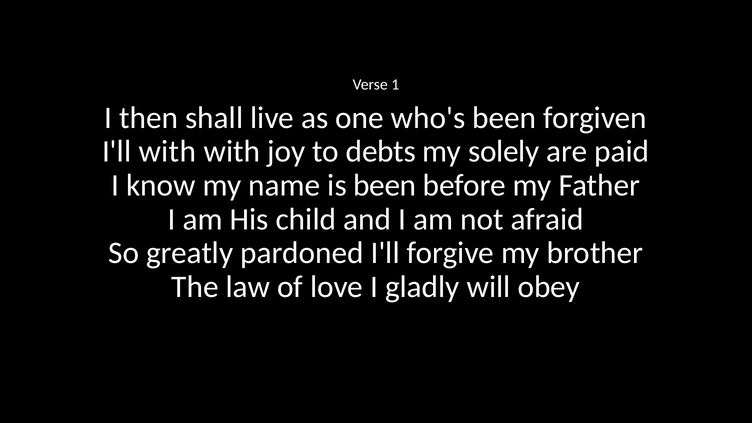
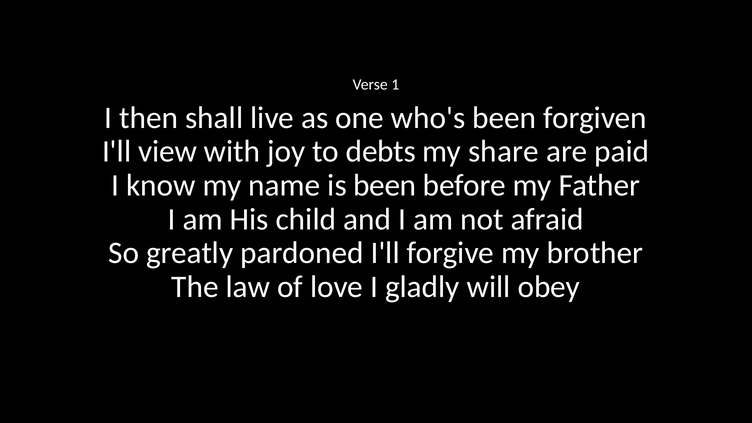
I'll with: with -> view
solely: solely -> share
